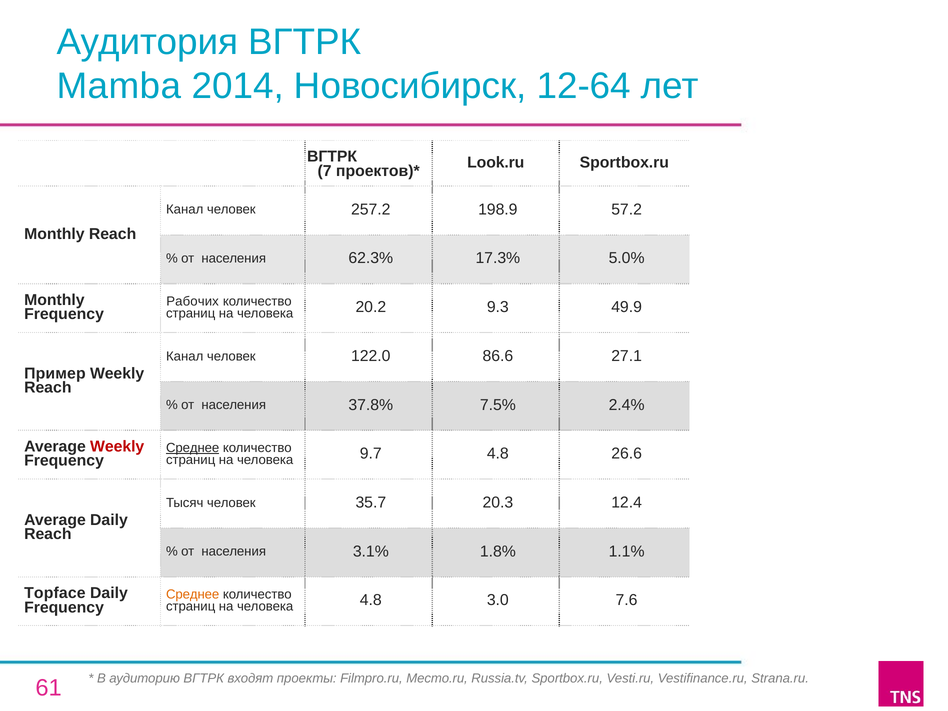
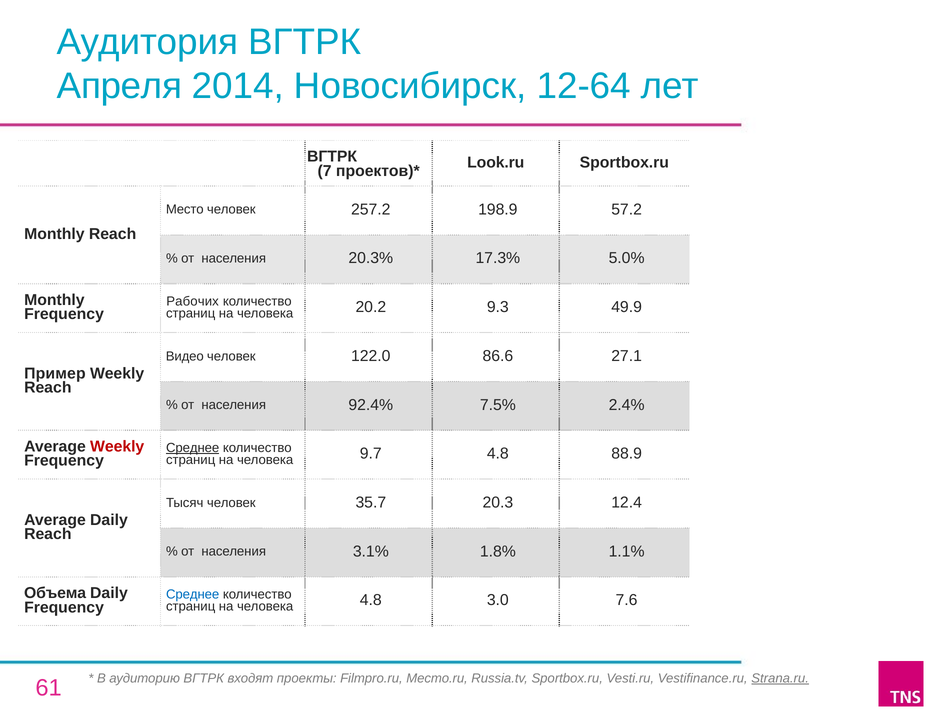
Mamba: Mamba -> Апреля
Канал at (185, 210): Канал -> Место
62.3%: 62.3% -> 20.3%
Канал at (185, 356): Канал -> Видео
37.8%: 37.8% -> 92.4%
26.6: 26.6 -> 88.9
Topface: Topface -> Объема
Среднее at (193, 595) colour: orange -> blue
Strana.ru underline: none -> present
